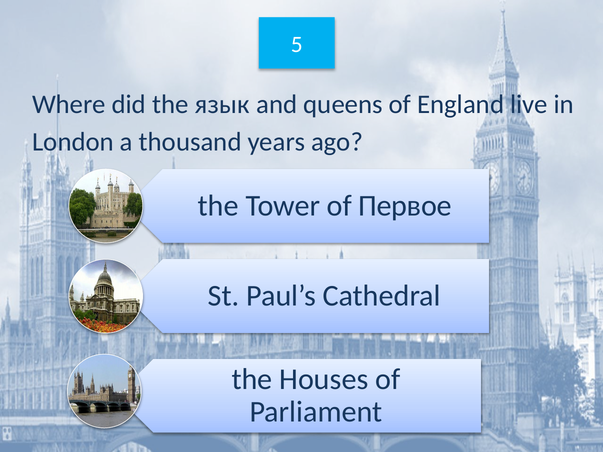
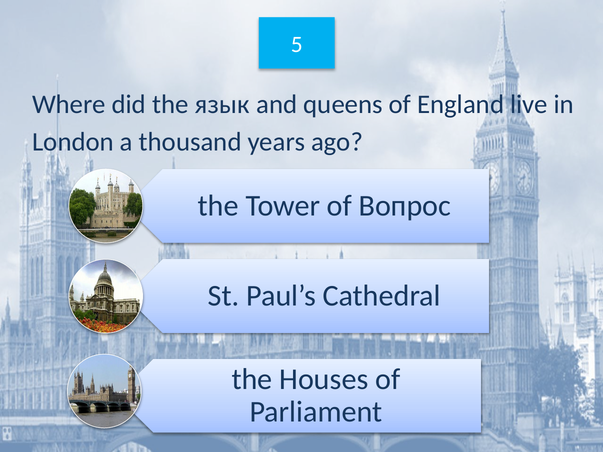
Первое: Первое -> Вопрос
